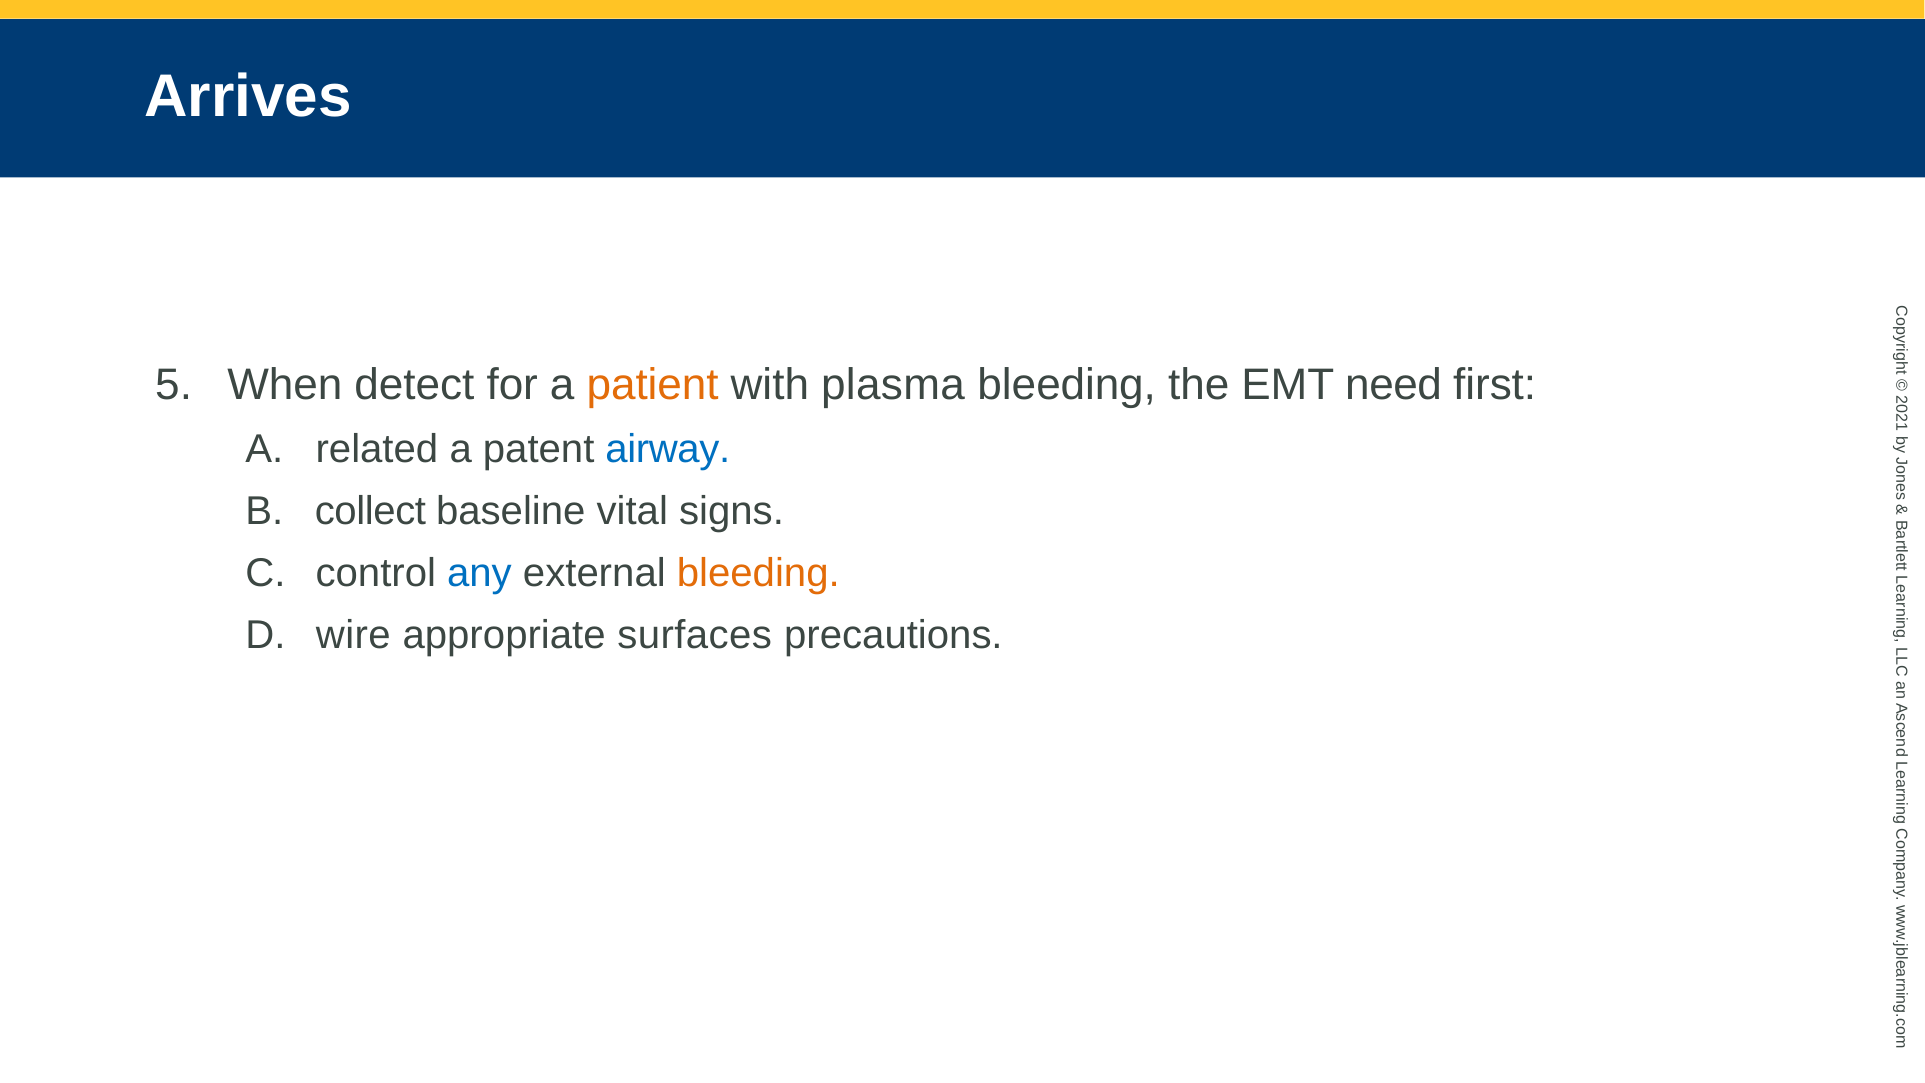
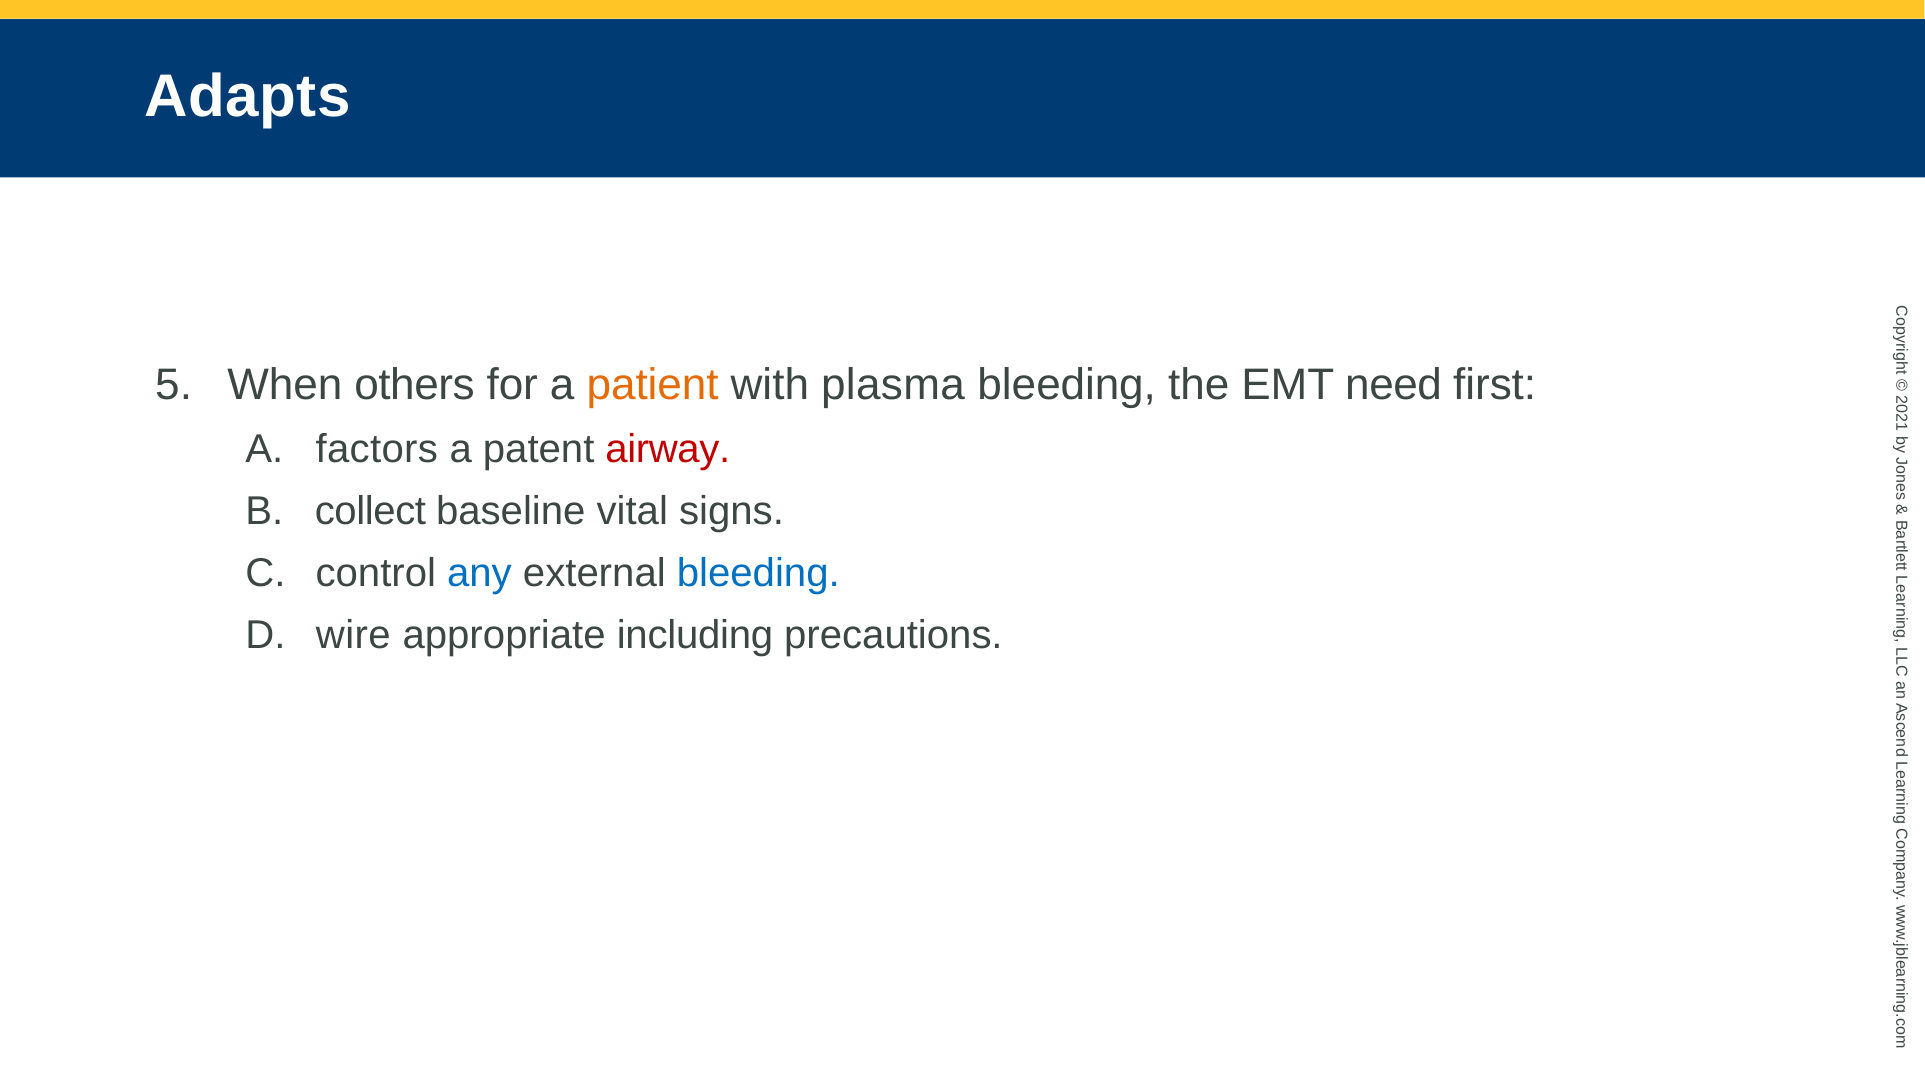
Arrives: Arrives -> Adapts
detect: detect -> others
related: related -> factors
airway colour: blue -> red
bleeding at (758, 573) colour: orange -> blue
surfaces: surfaces -> including
